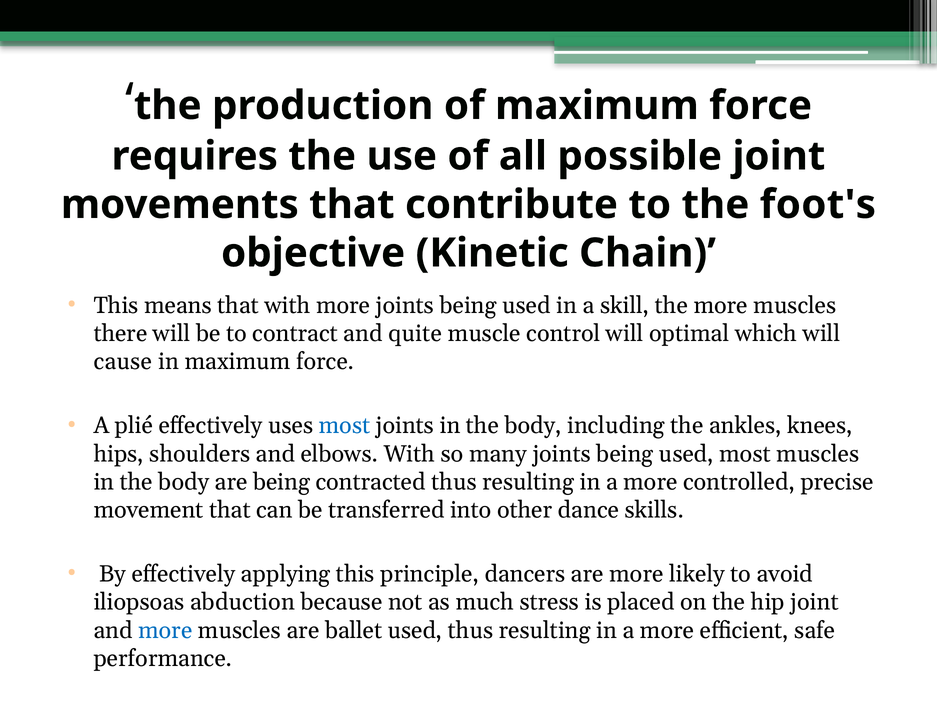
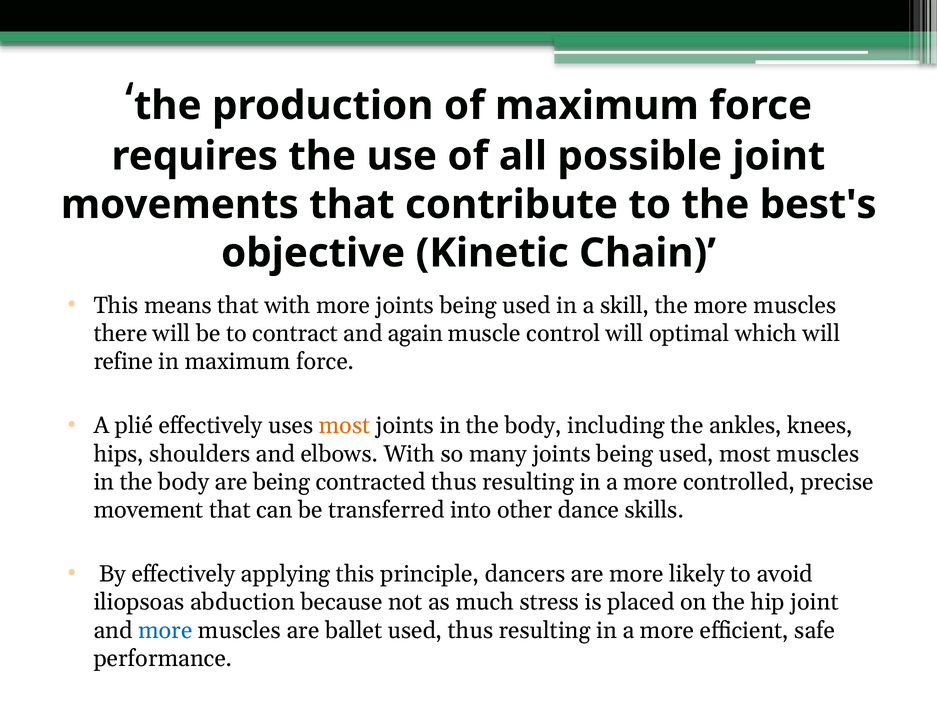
foot's: foot's -> best's
quite: quite -> again
cause: cause -> refine
most at (345, 426) colour: blue -> orange
